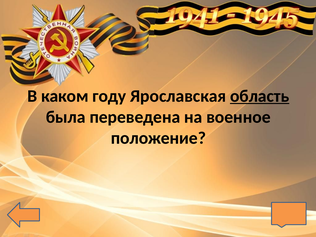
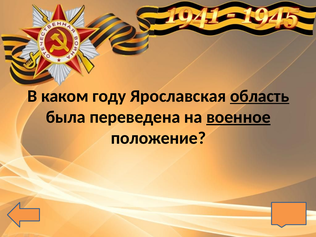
военное underline: none -> present
